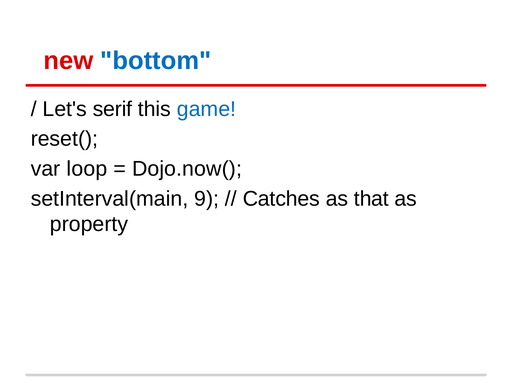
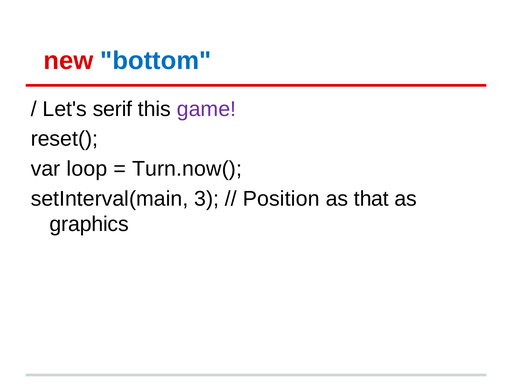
game colour: blue -> purple
Dojo.now(: Dojo.now( -> Turn.now(
9: 9 -> 3
Catches: Catches -> Position
property: property -> graphics
